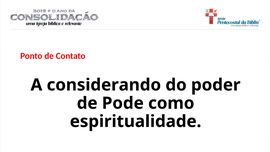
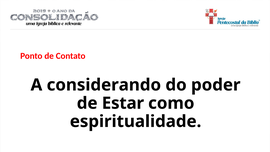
Pode: Pode -> Estar
